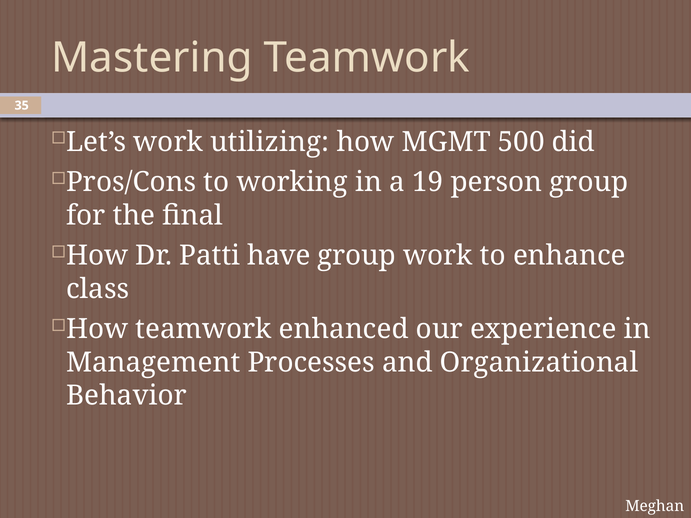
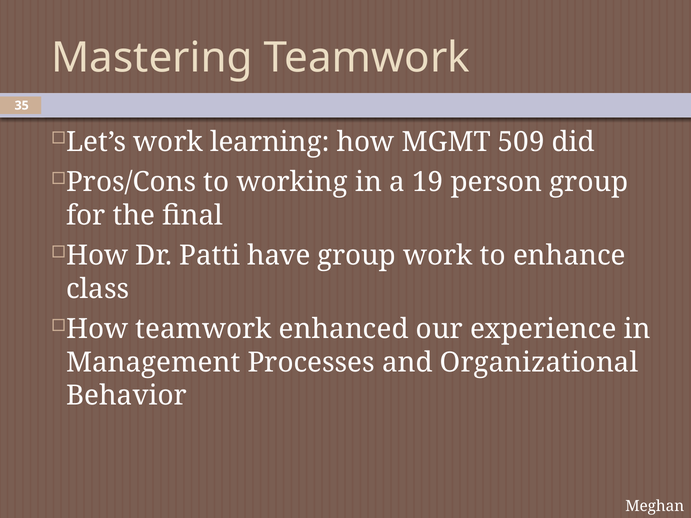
utilizing: utilizing -> learning
500: 500 -> 509
